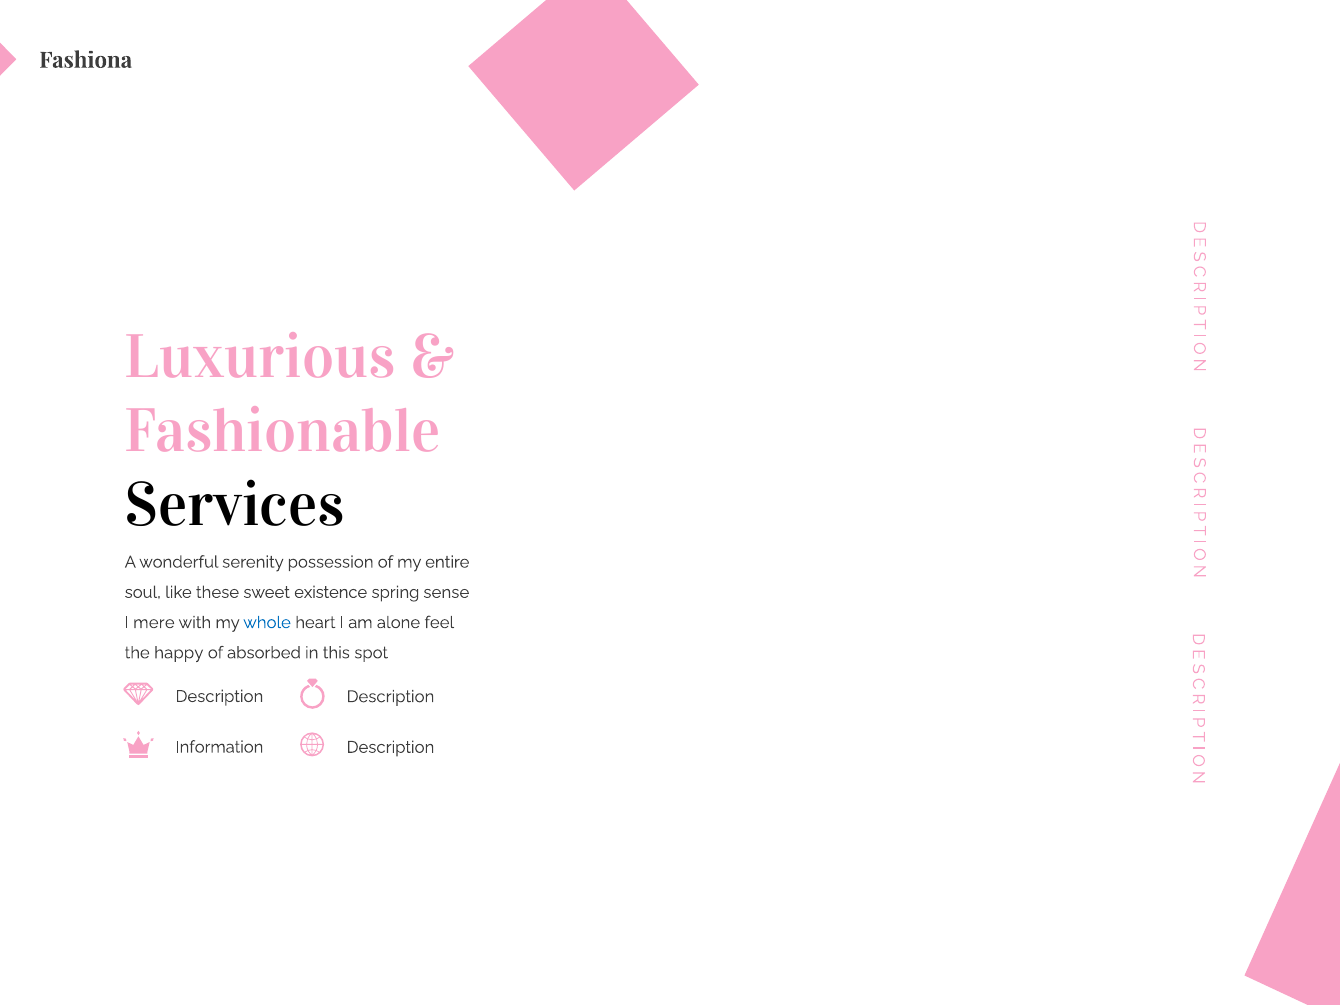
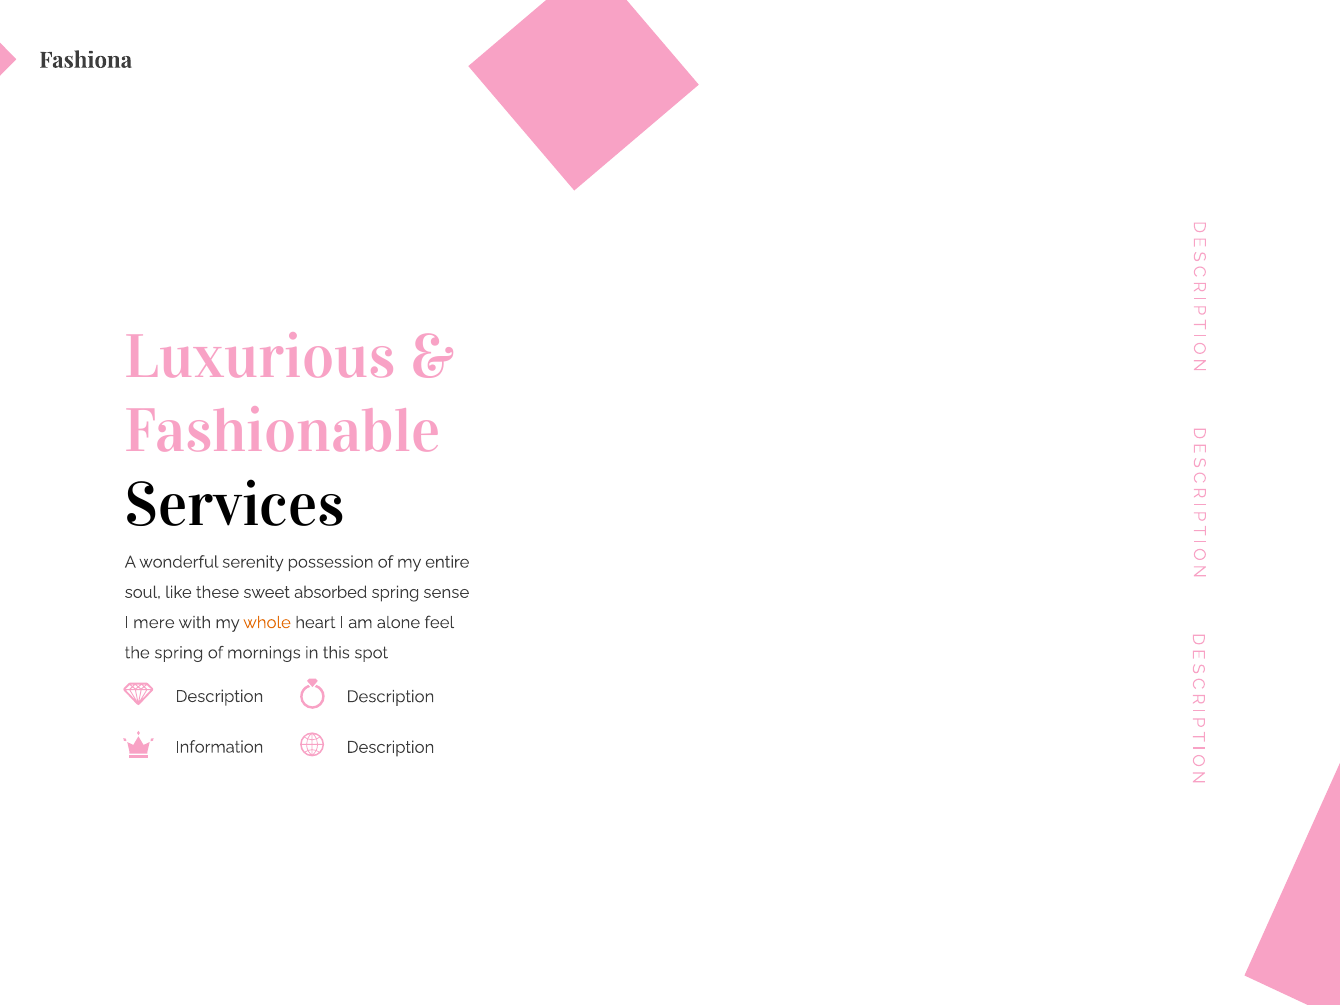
existence: existence -> absorbed
whole colour: blue -> orange
the happy: happy -> spring
absorbed: absorbed -> mornings
